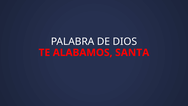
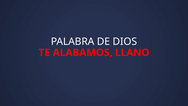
SANTA: SANTA -> LLANO
